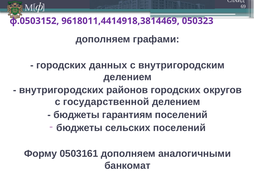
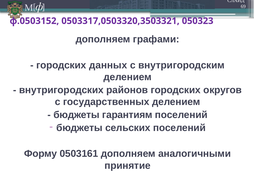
9618011,4414918,3814469: 9618011,4414918,3814469 -> 0503317,0503320,3503321
государственной: государственной -> государственных
банкомат: банкомат -> принятие
